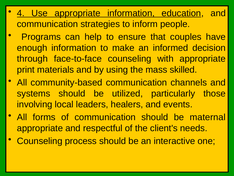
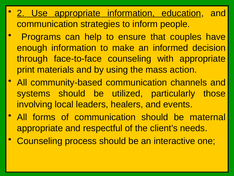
4: 4 -> 2
skilled: skilled -> action
